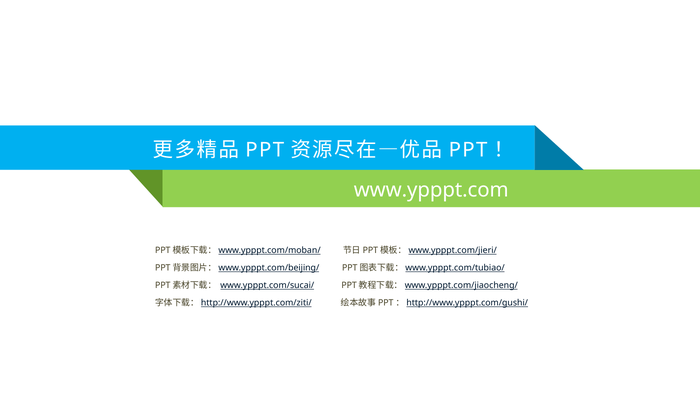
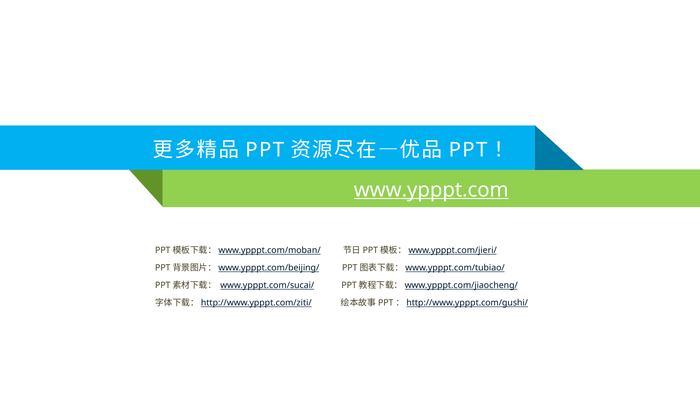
www.ypppt.com underline: none -> present
